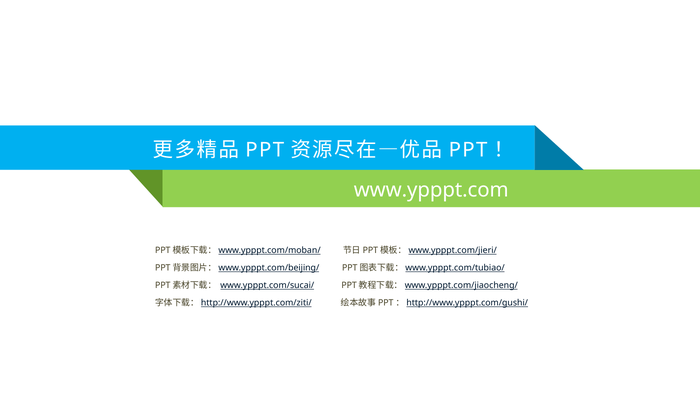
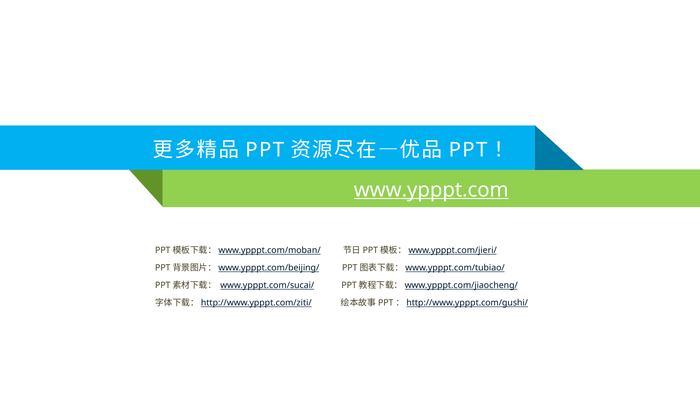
www.ypppt.com underline: none -> present
